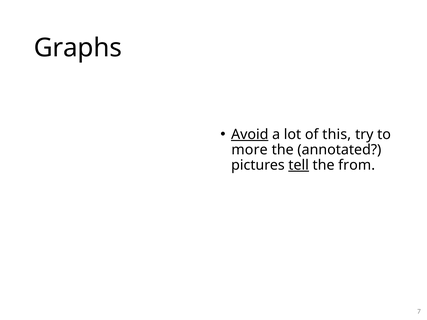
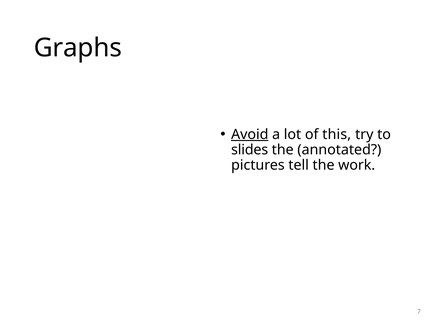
more: more -> slides
tell underline: present -> none
from: from -> work
